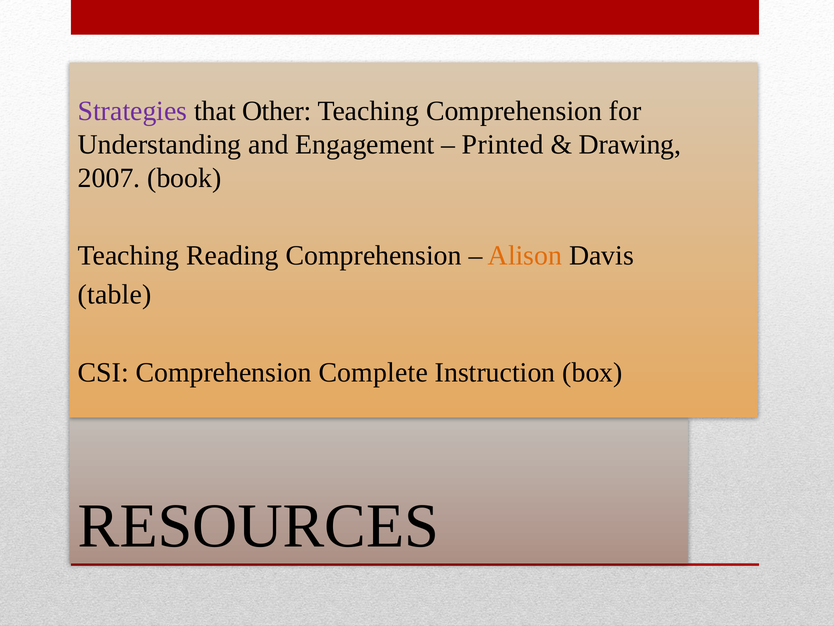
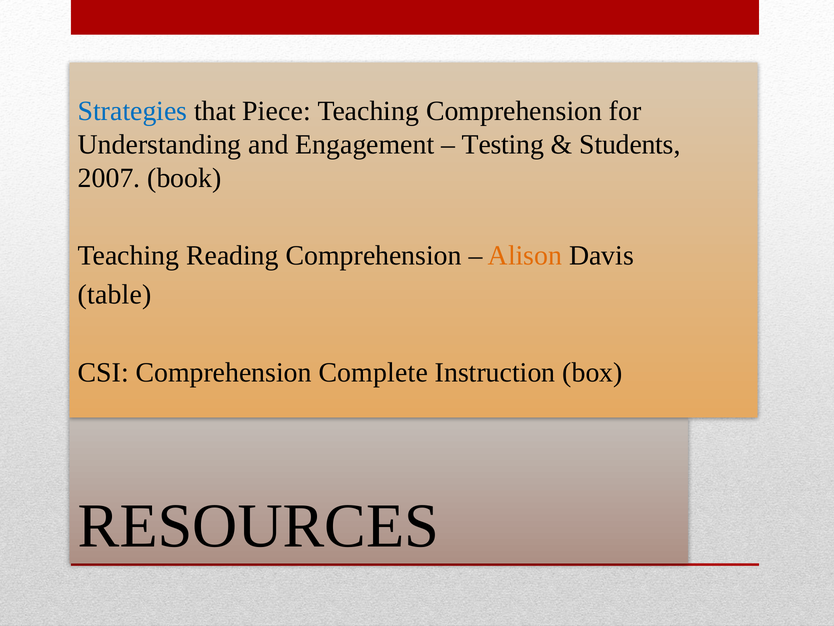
Strategies colour: purple -> blue
Other: Other -> Piece
Printed: Printed -> Testing
Drawing: Drawing -> Students
